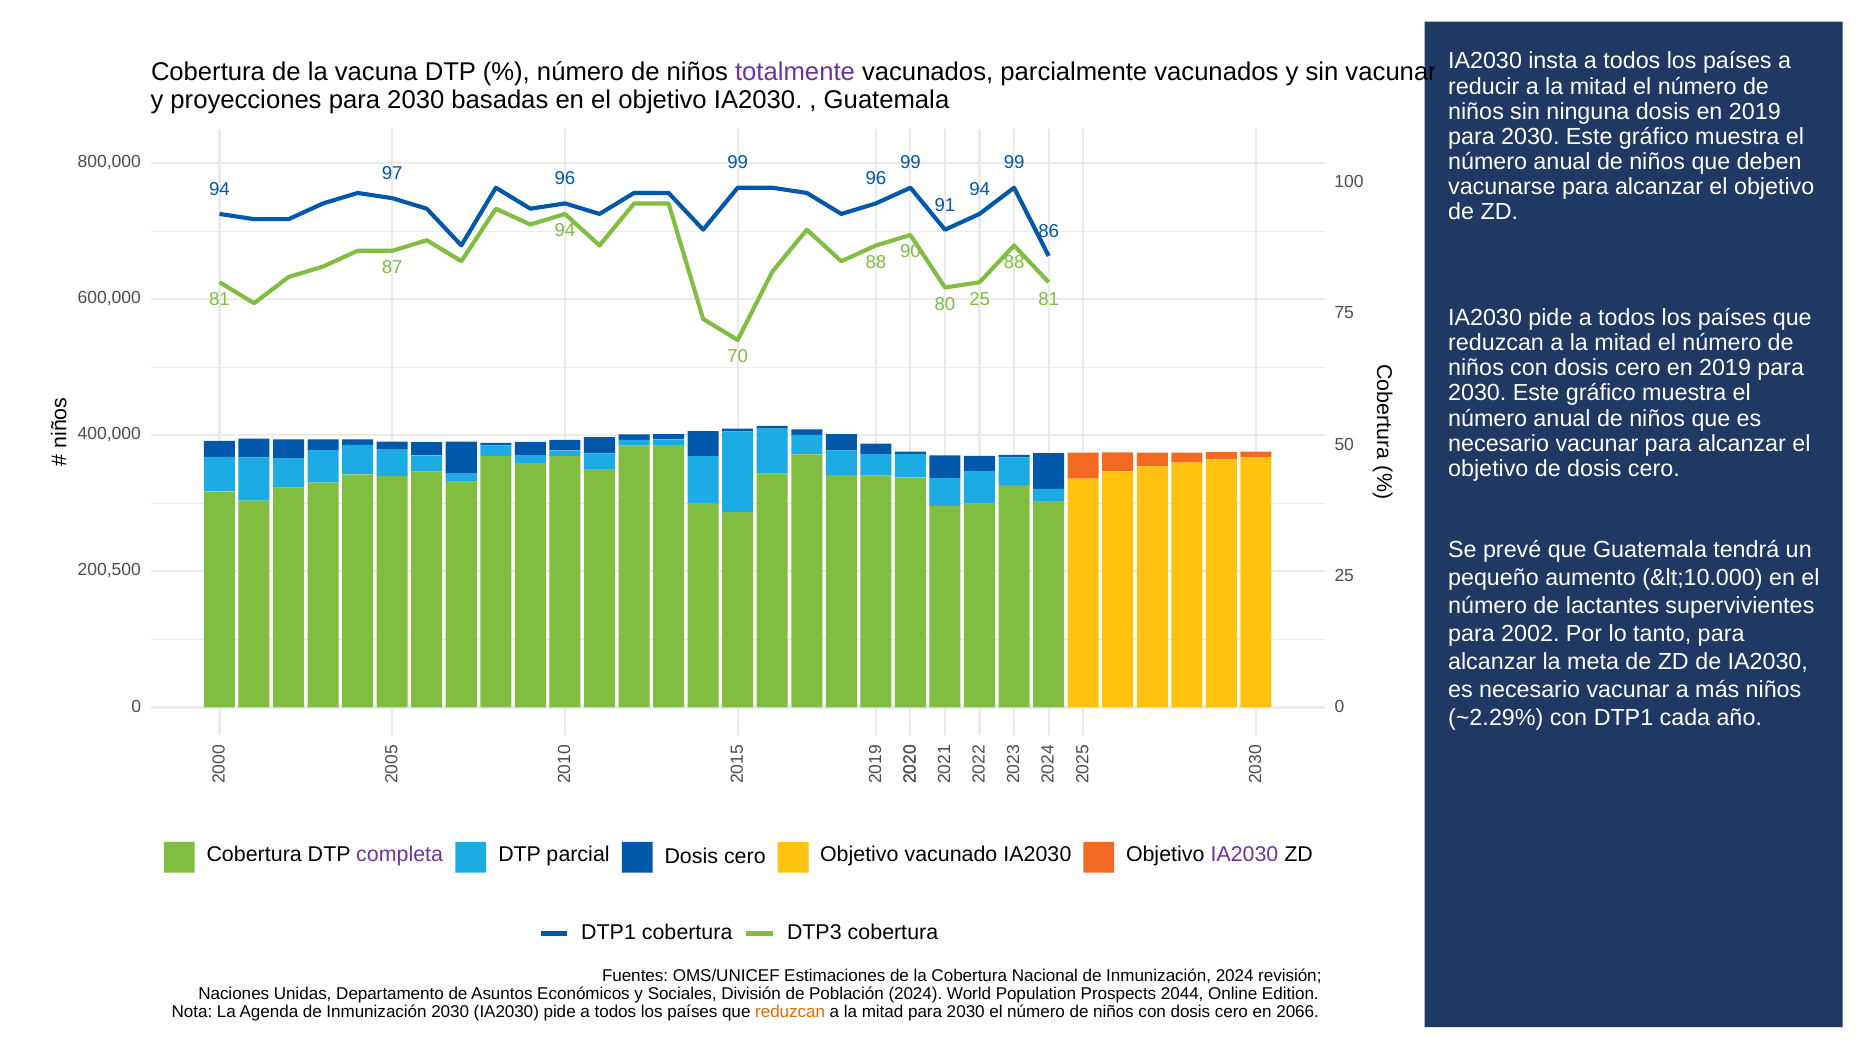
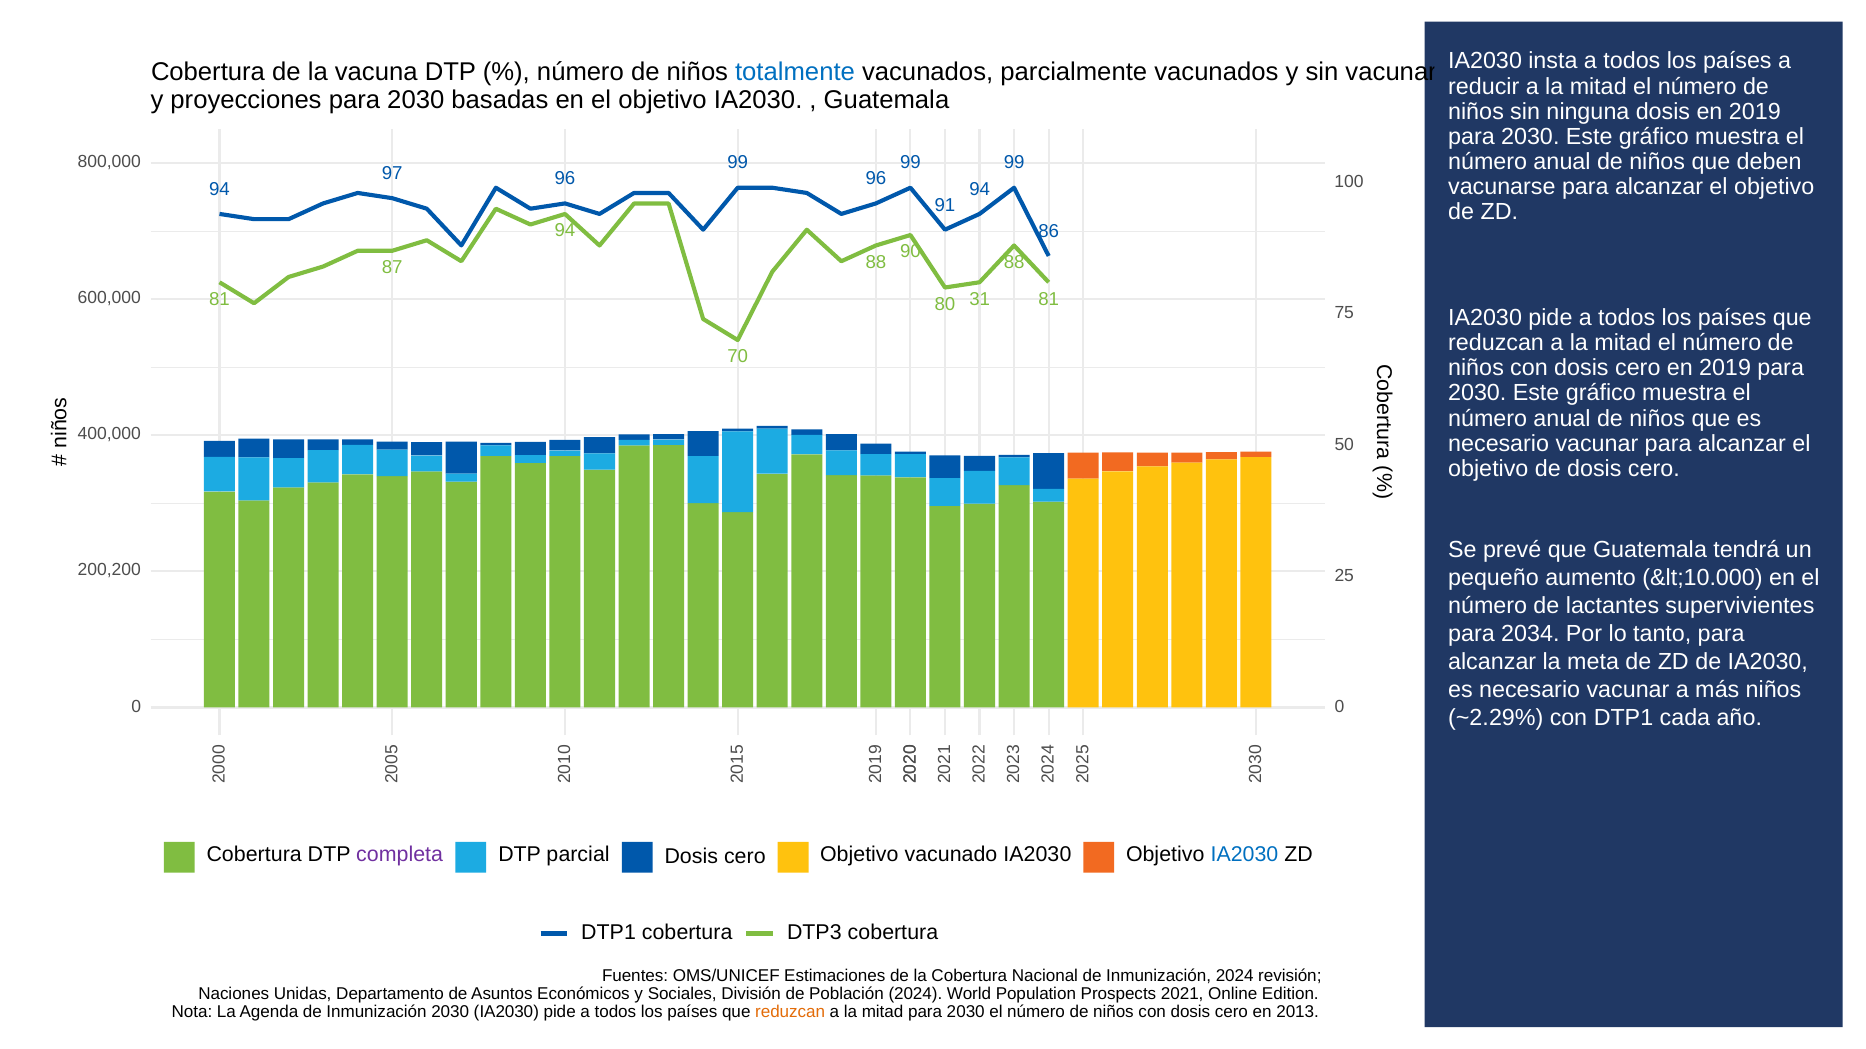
totalmente colour: purple -> blue
80 25: 25 -> 31
200,500: 200,500 -> 200,200
2002: 2002 -> 2034
IA2030 at (1244, 855) colour: purple -> blue
2044: 2044 -> 2021
2066: 2066 -> 2013
